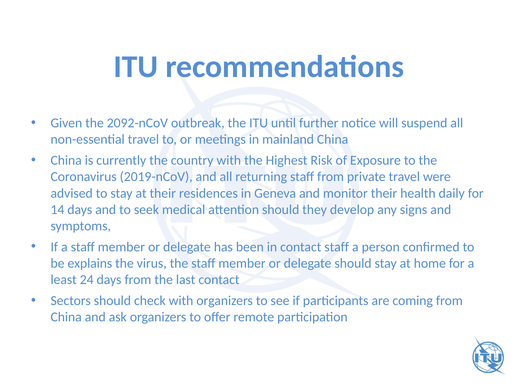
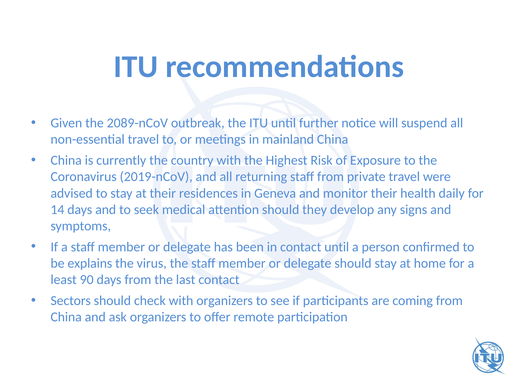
2092-nCoV: 2092-nCoV -> 2089-nCoV
contact staff: staff -> until
24: 24 -> 90
